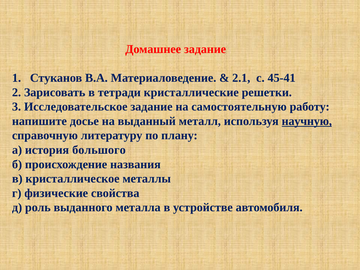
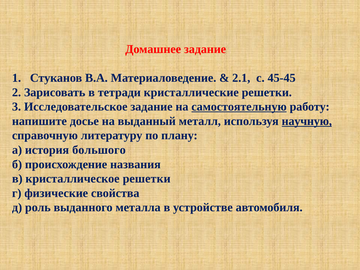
45-41: 45-41 -> 45-45
самостоятельную underline: none -> present
кристаллическое металлы: металлы -> решетки
